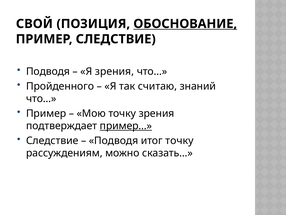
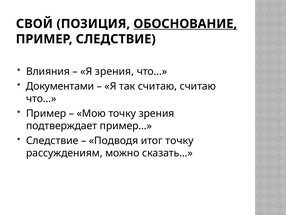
Подводя at (48, 71): Подводя -> Влияния
Пройденного: Пройденного -> Документами
считаю знаний: знаний -> считаю
пример… underline: present -> none
